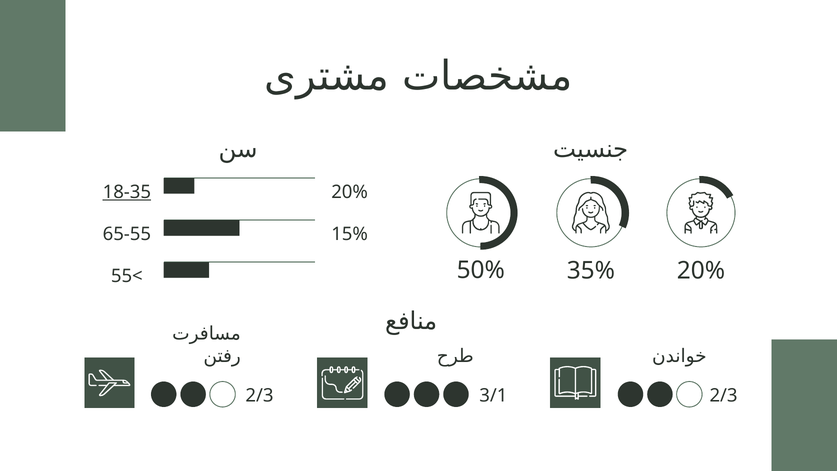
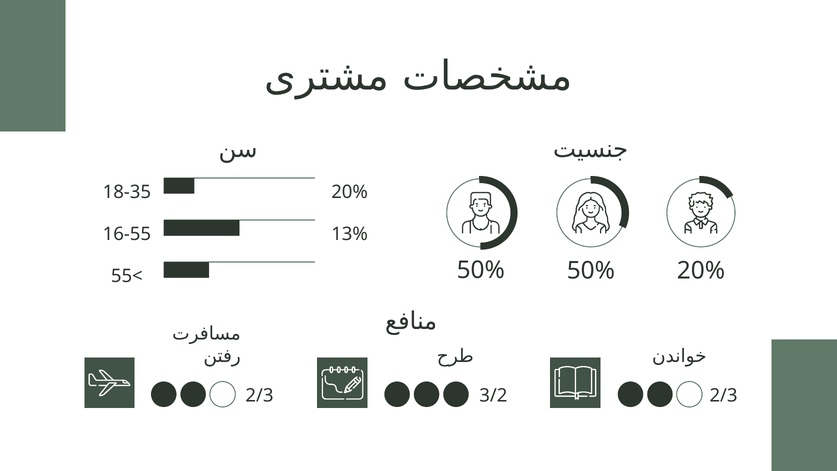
18-35 underline: present -> none
65-55: 65-55 -> 16-55
15%: 15% -> 13%
35% at (591, 270): 35% -> 50%
3/1: 3/1 -> 3/2
